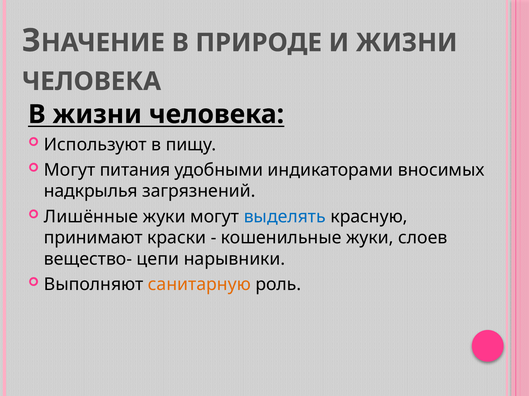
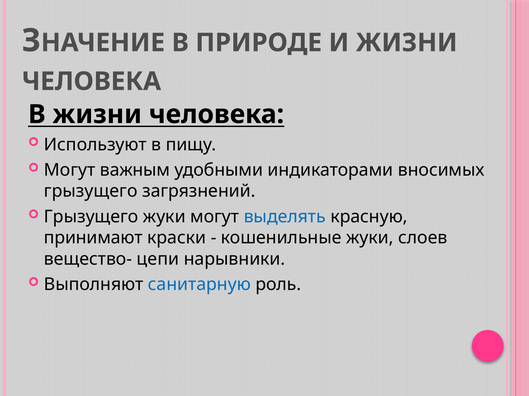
питания: питания -> важным
надкрылья at (91, 192): надкрылья -> грызущего
Лишённые at (91, 217): Лишённые -> Грызущего
санитарную colour: orange -> blue
